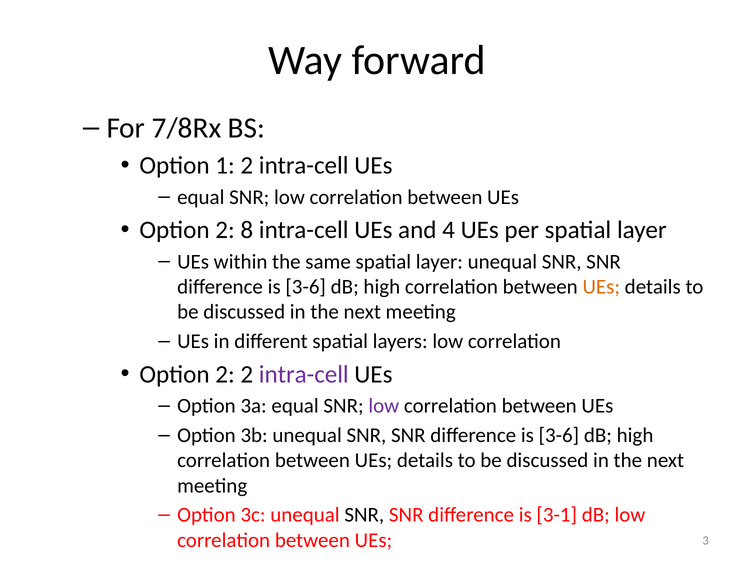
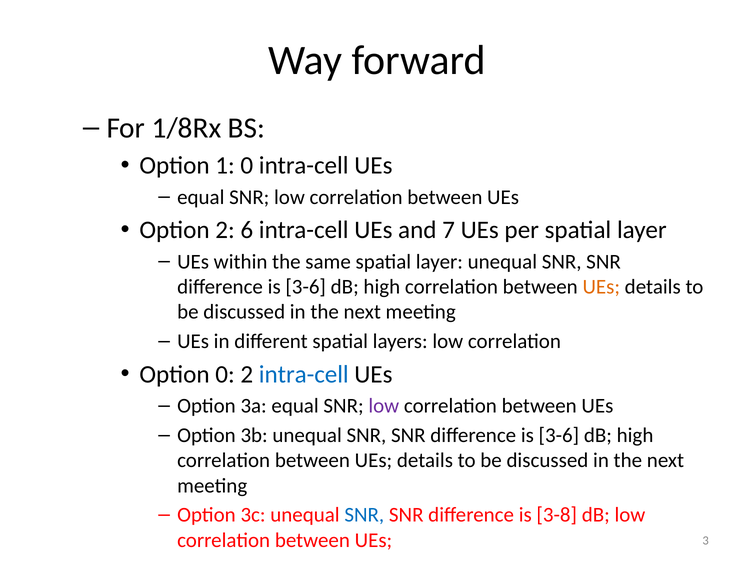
7/8Rx: 7/8Rx -> 1/8Rx
1 2: 2 -> 0
8: 8 -> 6
4: 4 -> 7
2 at (225, 374): 2 -> 0
intra-cell at (304, 374) colour: purple -> blue
SNR at (364, 515) colour: black -> blue
3-1: 3-1 -> 3-8
